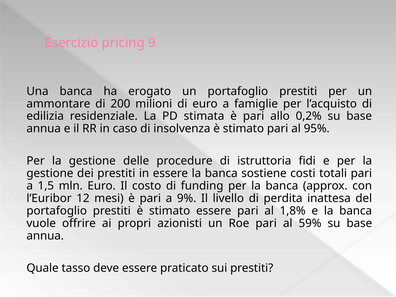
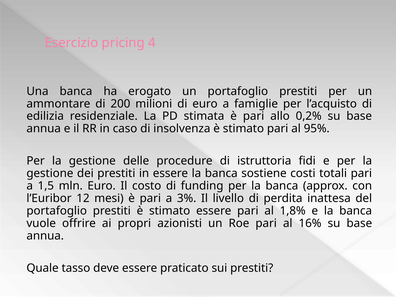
9: 9 -> 4
9%: 9% -> 3%
59%: 59% -> 16%
